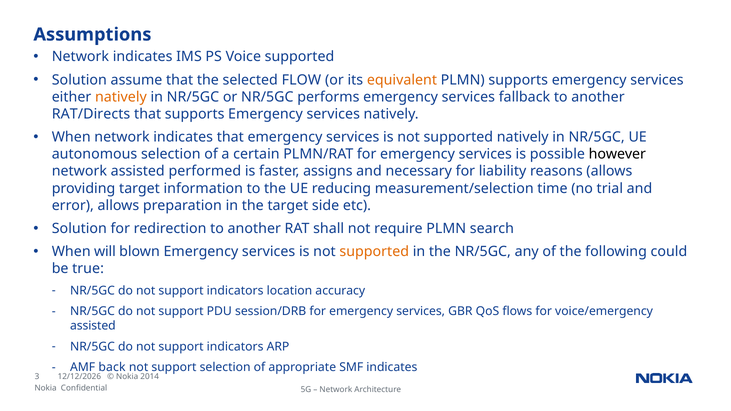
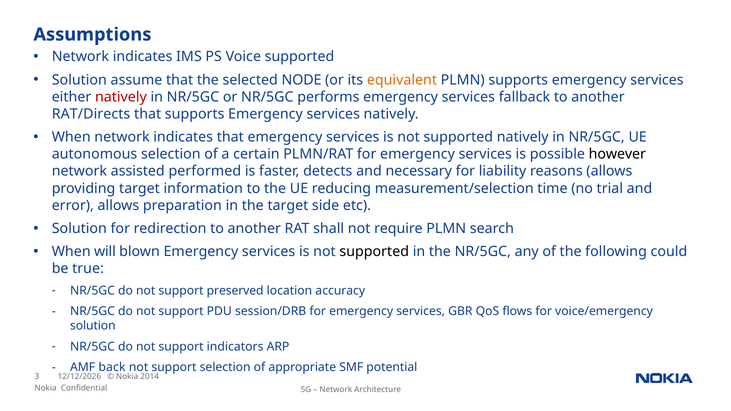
FLOW: FLOW -> NODE
natively at (121, 97) colour: orange -> red
assigns: assigns -> detects
supported at (374, 252) colour: orange -> black
indicators at (235, 291): indicators -> preserved
assisted at (93, 326): assisted -> solution
SMF indicates: indicates -> potential
